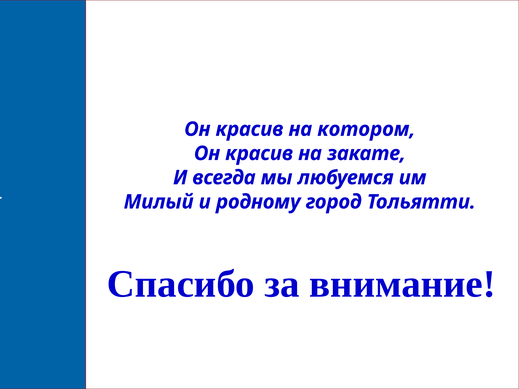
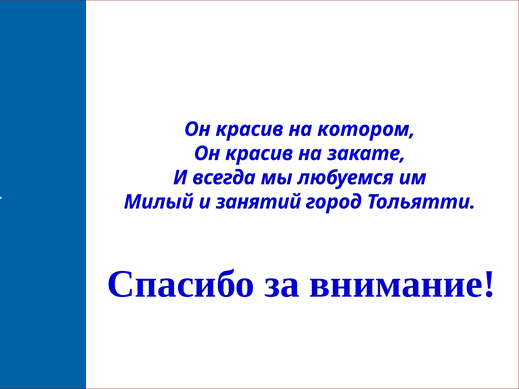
родному: родному -> занятий
